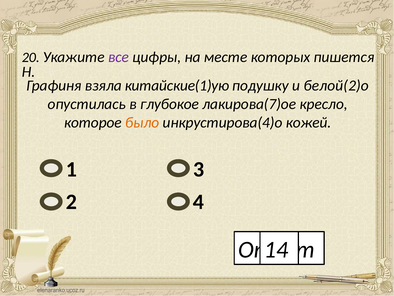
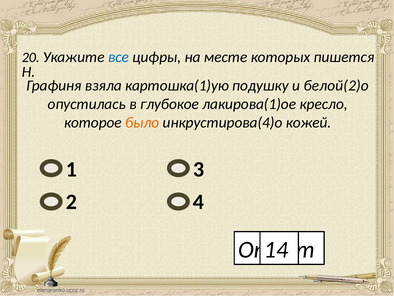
все colour: purple -> blue
китайские(1)ую: китайские(1)ую -> картошка(1)ую
лакирова(7)ое: лакирова(7)ое -> лакирова(1)ое
